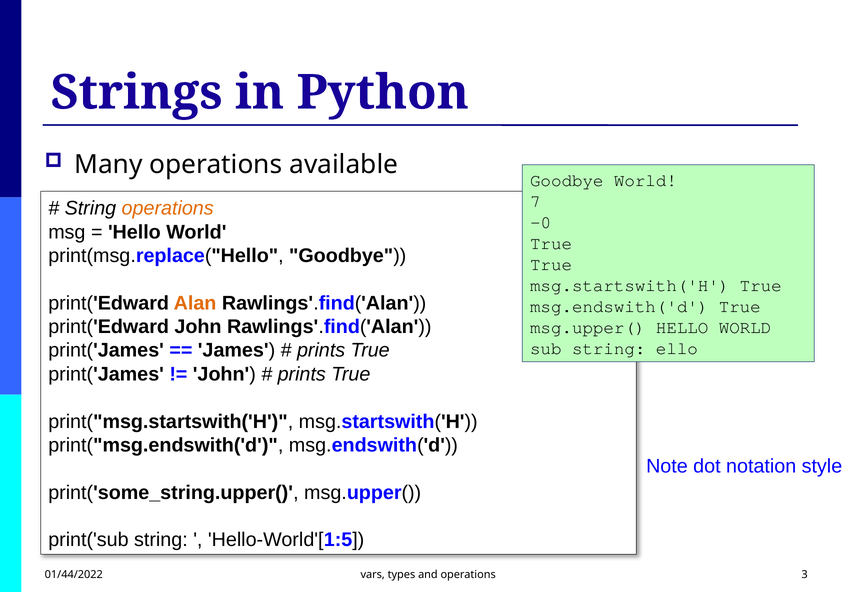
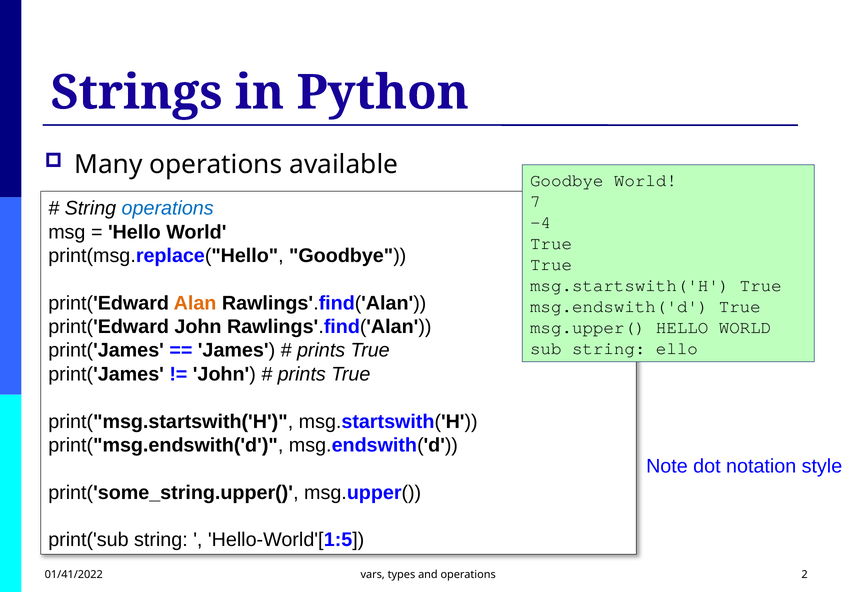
operations at (168, 208) colour: orange -> blue
-0: -0 -> -4
01/44/2022: 01/44/2022 -> 01/41/2022
3: 3 -> 2
